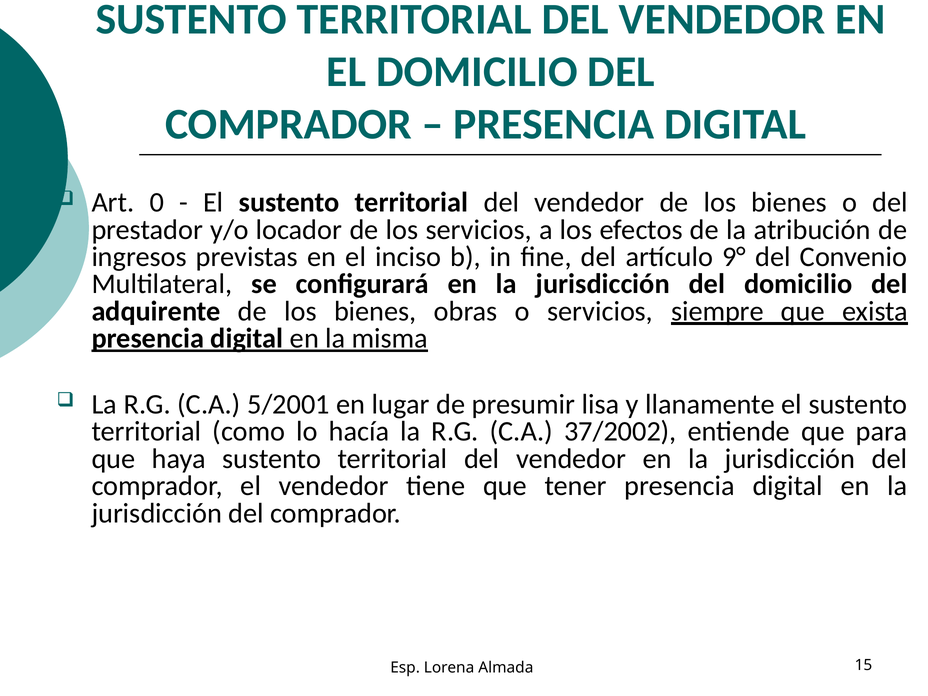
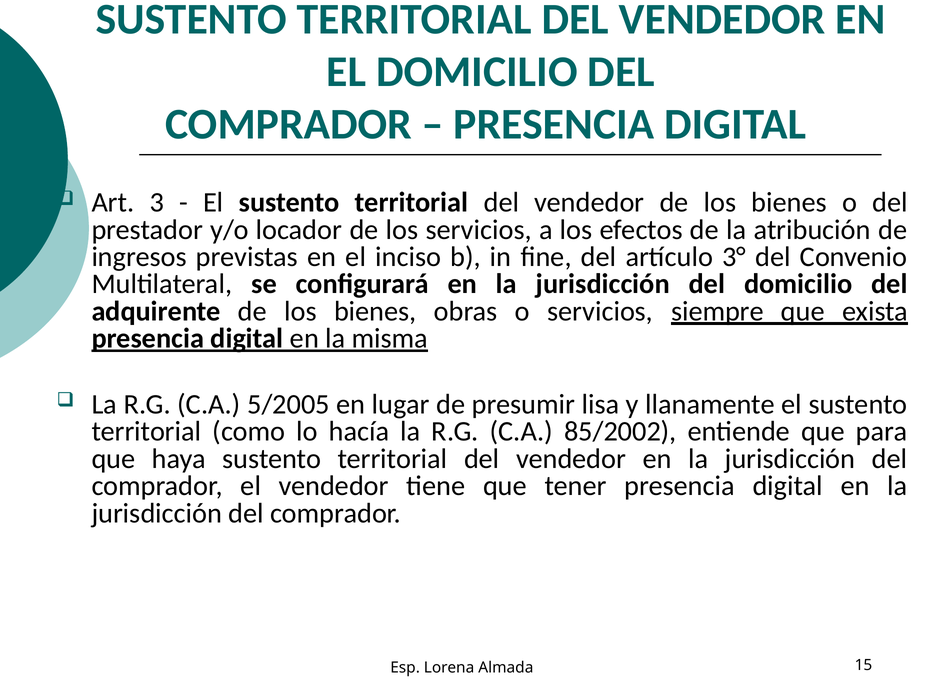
0: 0 -> 3
9°: 9° -> 3°
5/2001: 5/2001 -> 5/2005
37/2002: 37/2002 -> 85/2002
